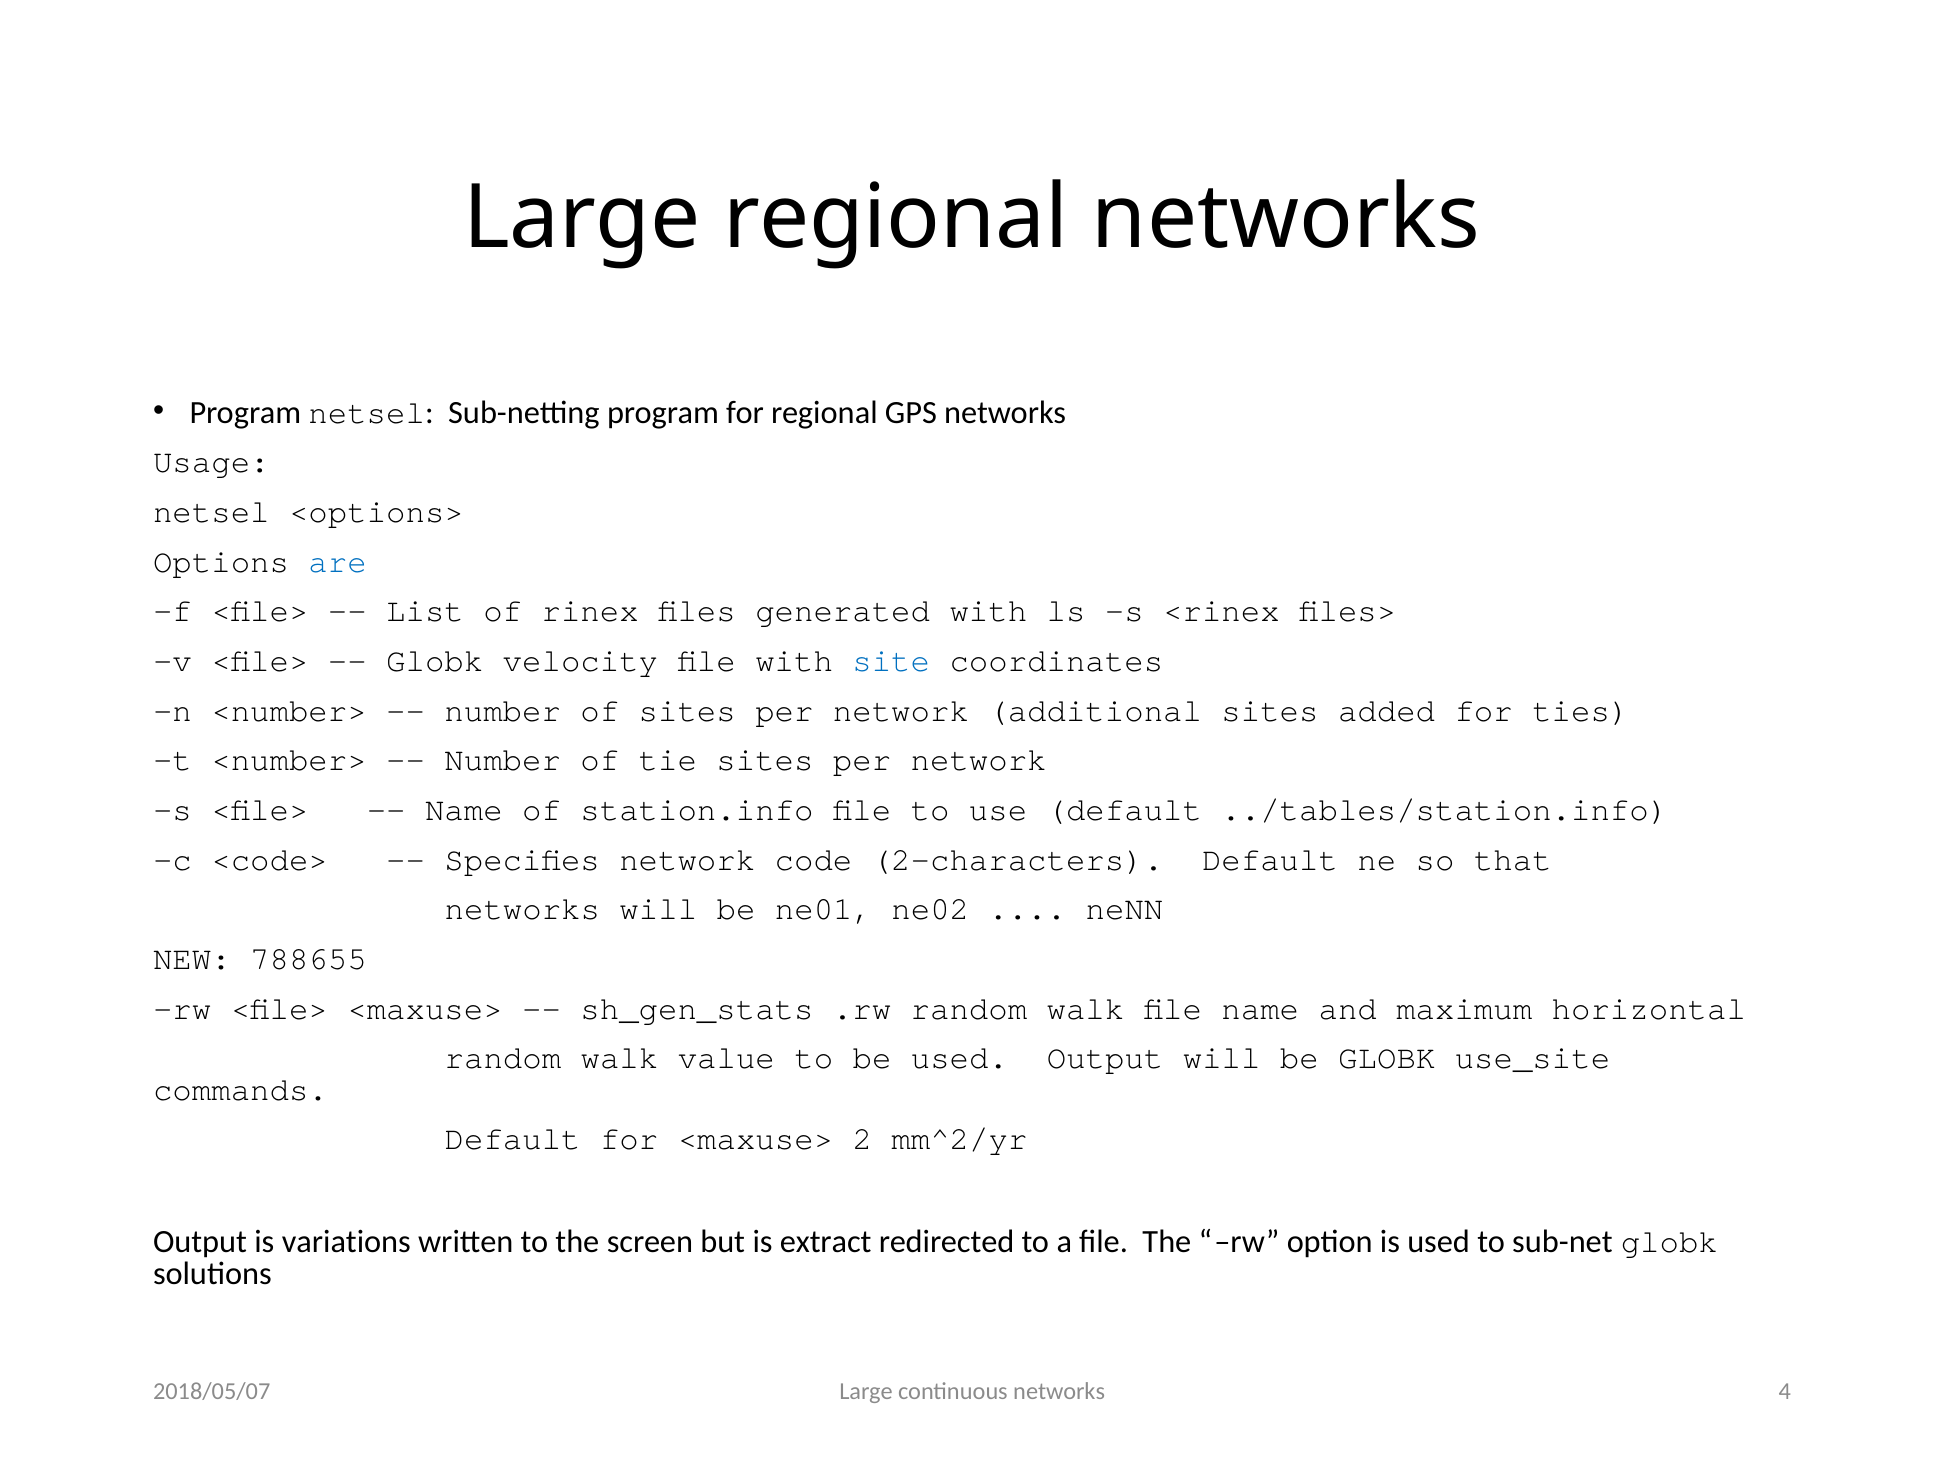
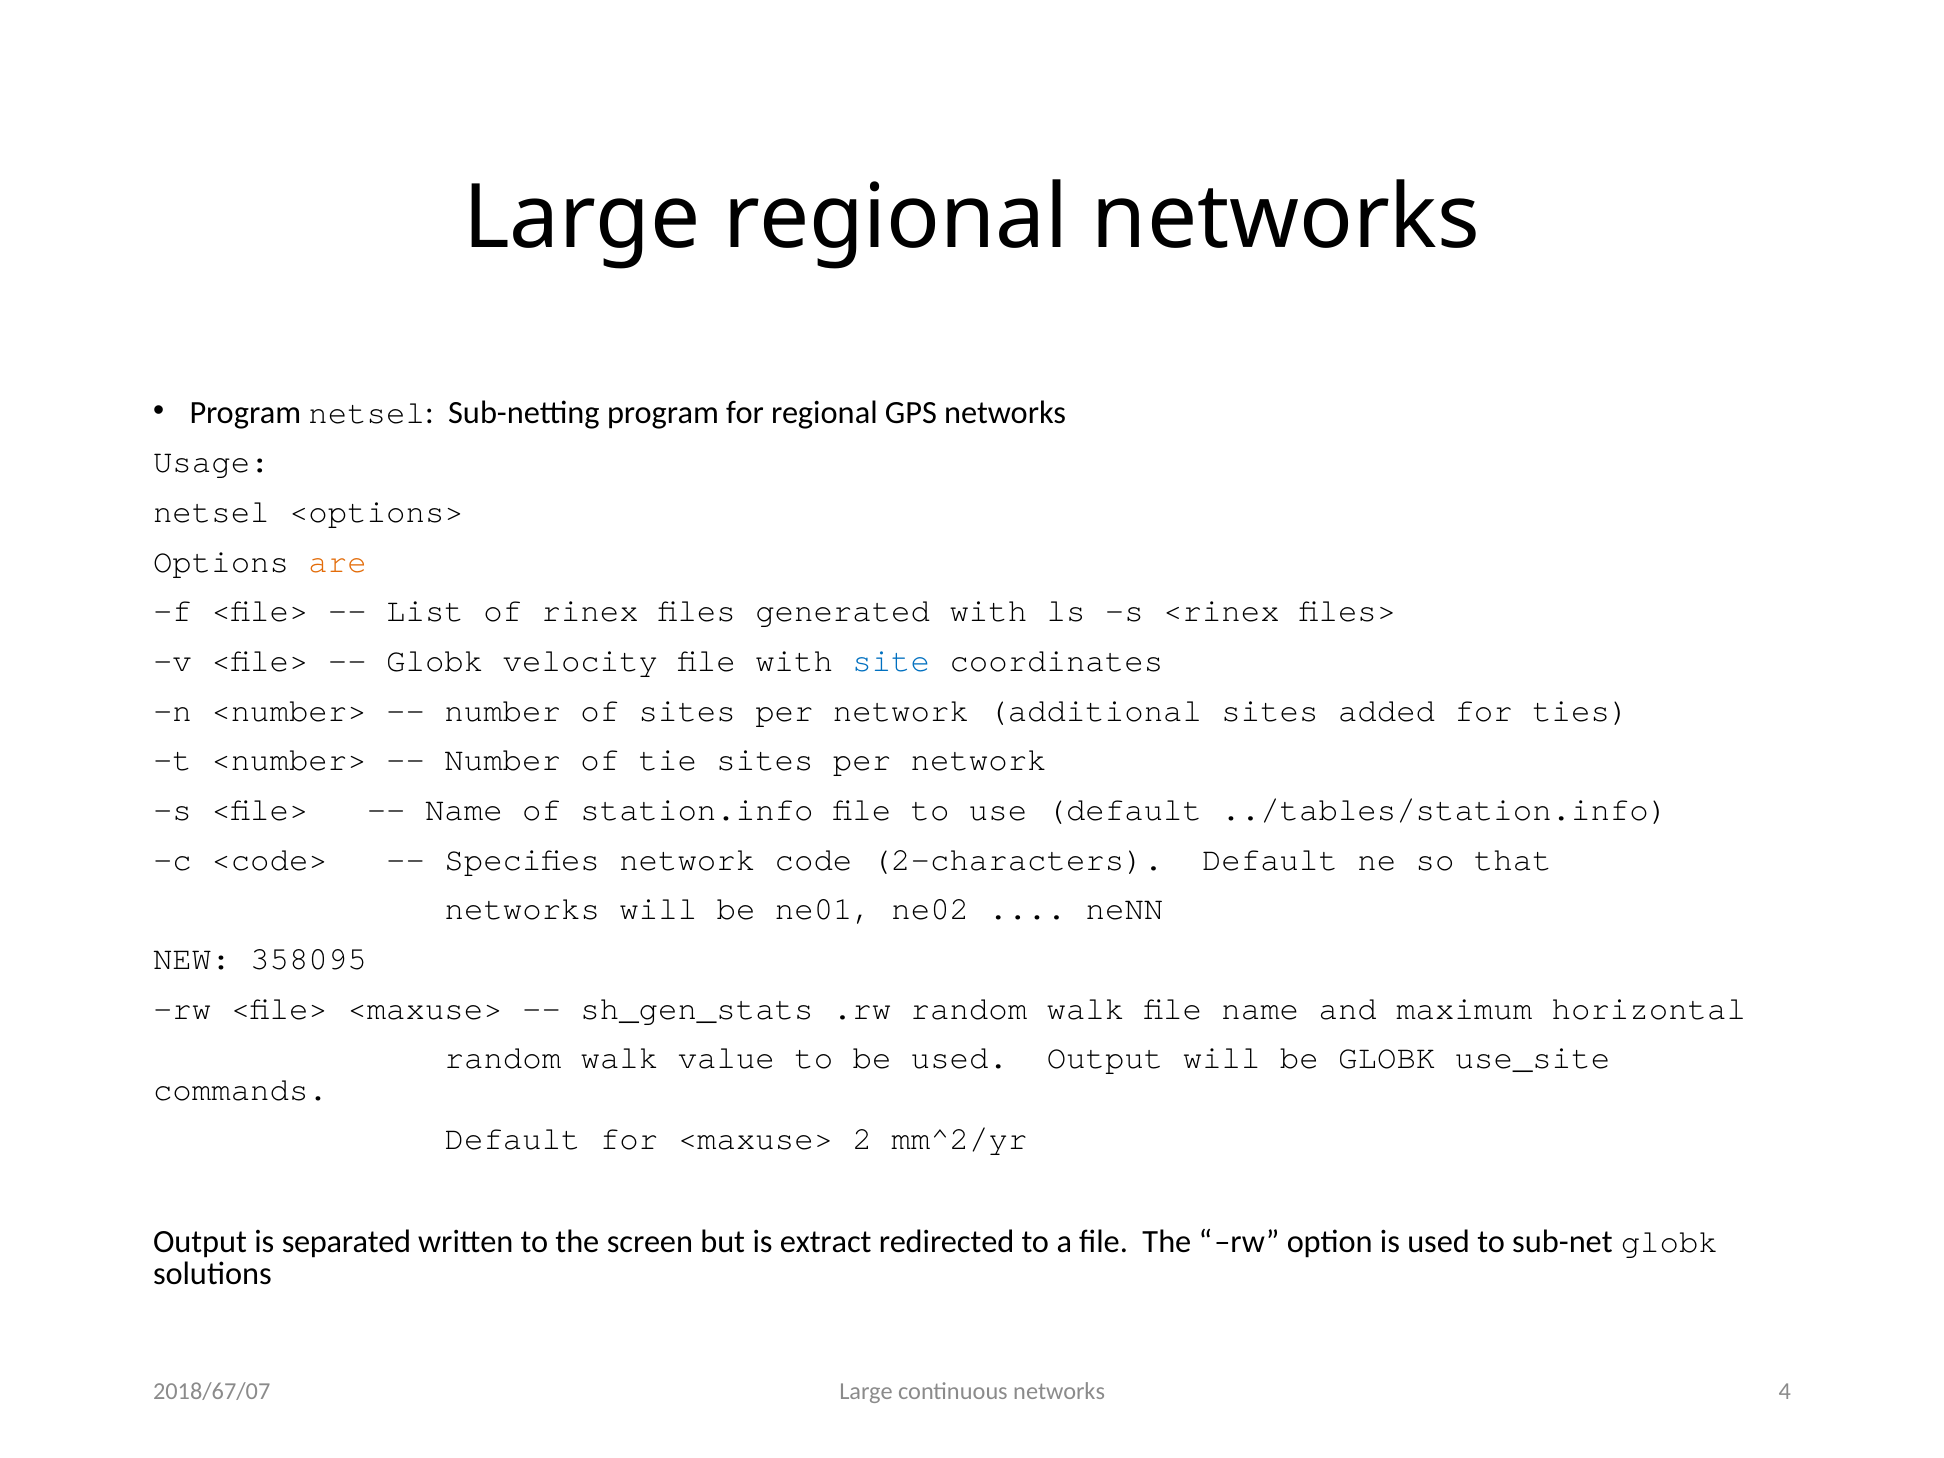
are colour: blue -> orange
788655: 788655 -> 358095
variations: variations -> separated
2018/05/07: 2018/05/07 -> 2018/67/07
